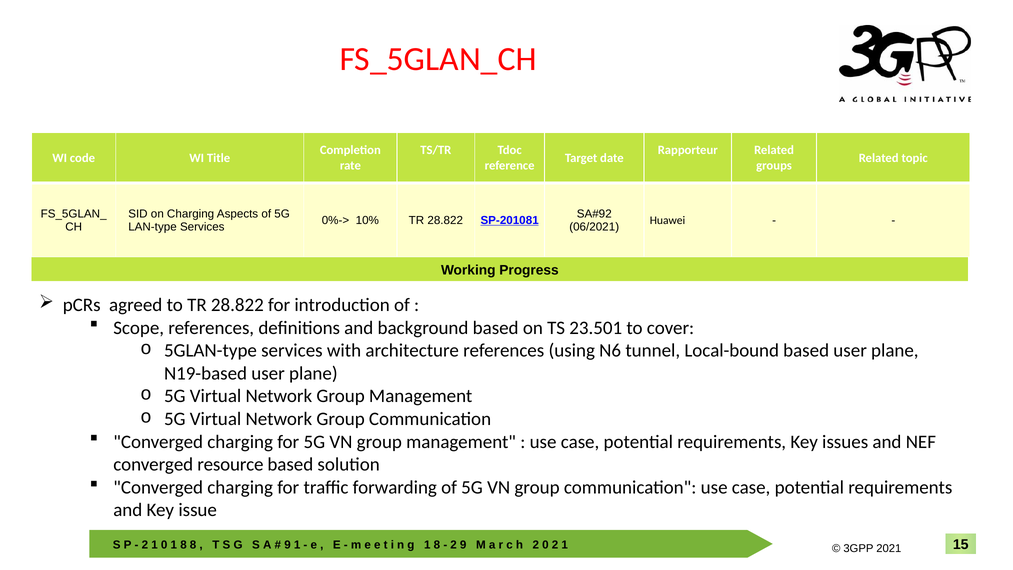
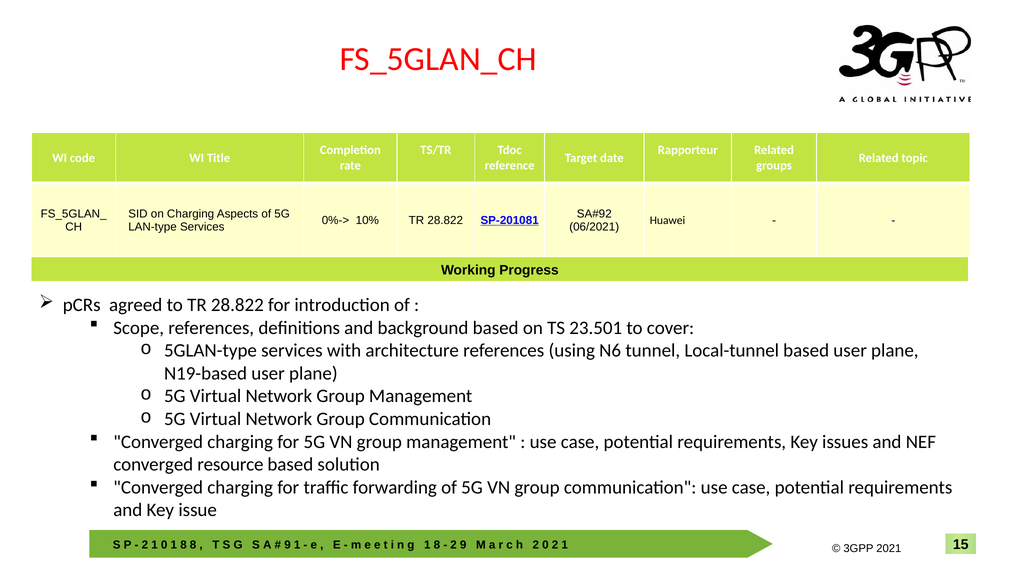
Local-bound: Local-bound -> Local-tunnel
